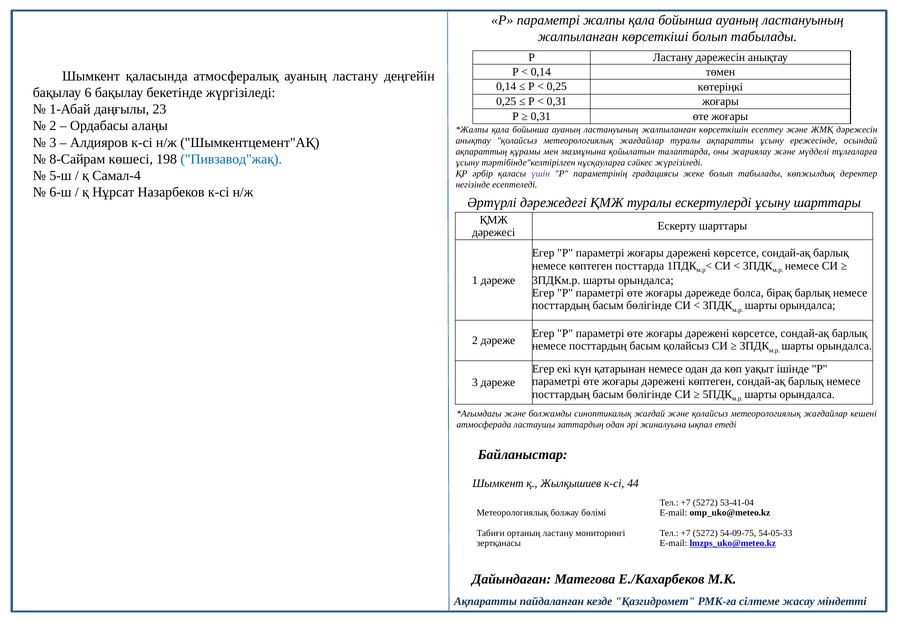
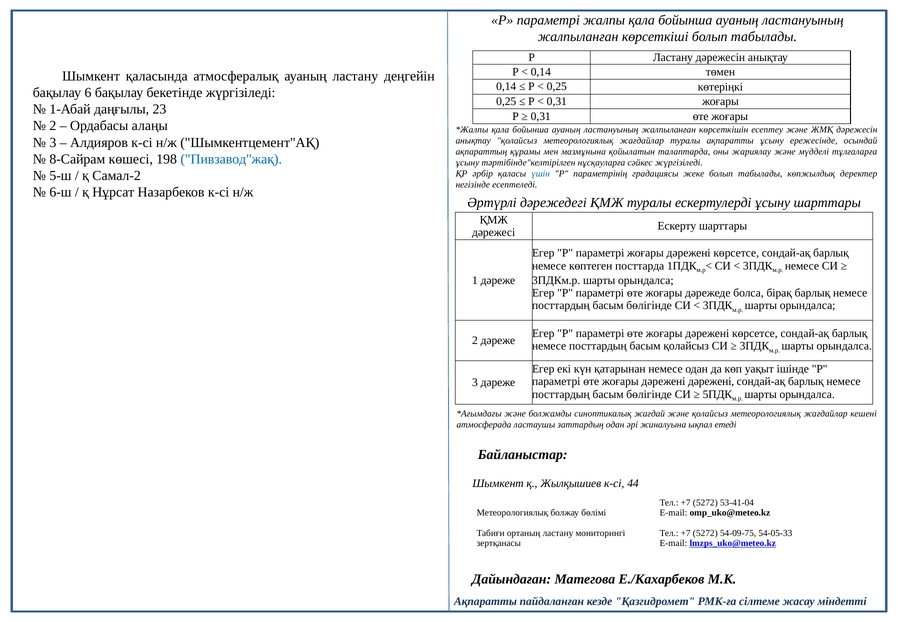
Самал-4: Самал-4 -> Самал-2
үшін colour: purple -> blue
дәрежені көптеген: көптеген -> дәрежені
